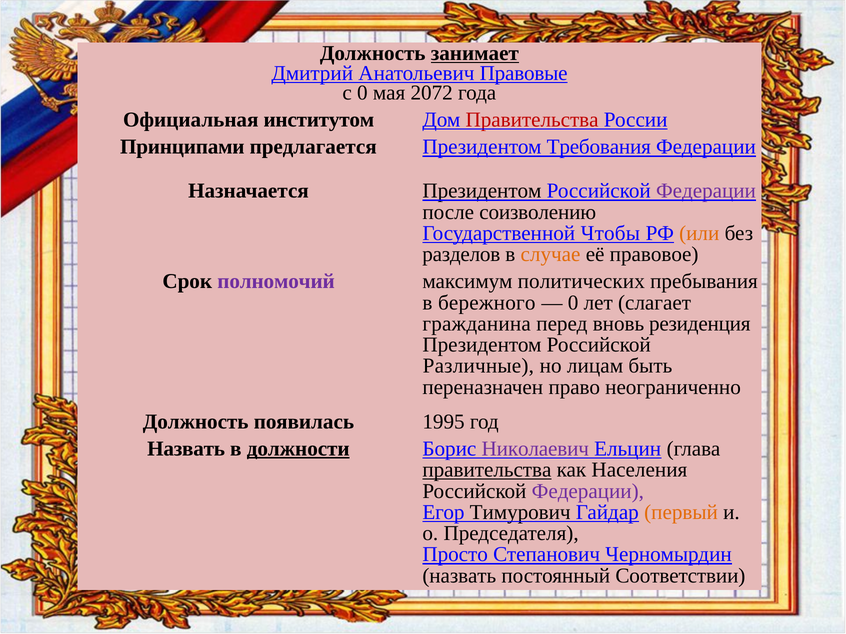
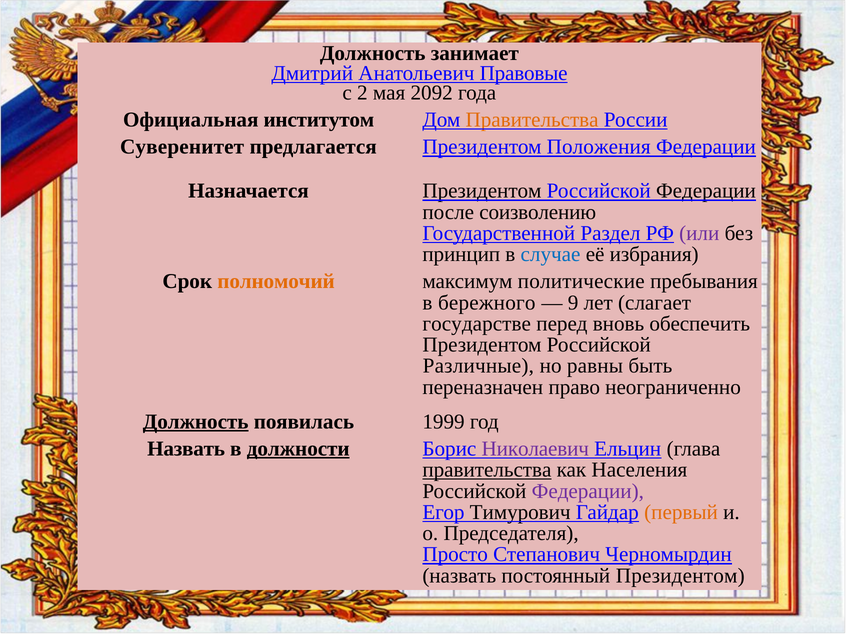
занимает underline: present -> none
с 0: 0 -> 2
2072: 2072 -> 2092
Правительства at (532, 120) colour: red -> orange
Принципами: Принципами -> Суверенитет
Требования: Требования -> Положения
Федерации at (706, 191) colour: purple -> black
Чтобы: Чтобы -> Раздел
или colour: orange -> purple
разделов: разделов -> принцип
случае colour: orange -> blue
правовое: правовое -> избрания
полномочий colour: purple -> orange
политических: политических -> политические
0 at (573, 303): 0 -> 9
гражданина: гражданина -> государстве
резиденция: резиденция -> обеспечить
лицам: лицам -> равны
Должность at (196, 422) underline: none -> present
1995: 1995 -> 1999
постоянный Соответствии: Соответствии -> Президентом
